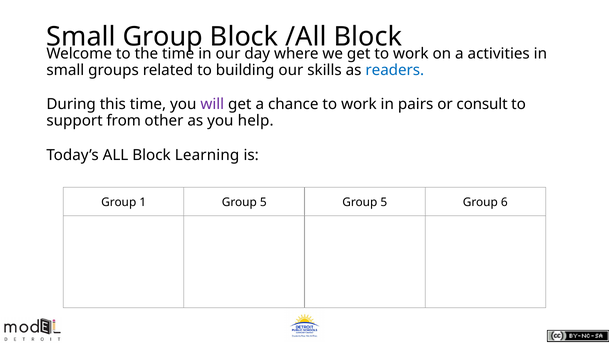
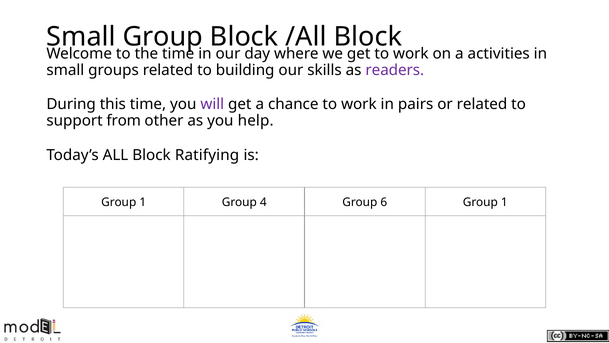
readers colour: blue -> purple
or consult: consult -> related
Learning: Learning -> Ratifying
1 Group 5: 5 -> 4
5 at (384, 202): 5 -> 6
6 at (504, 202): 6 -> 1
